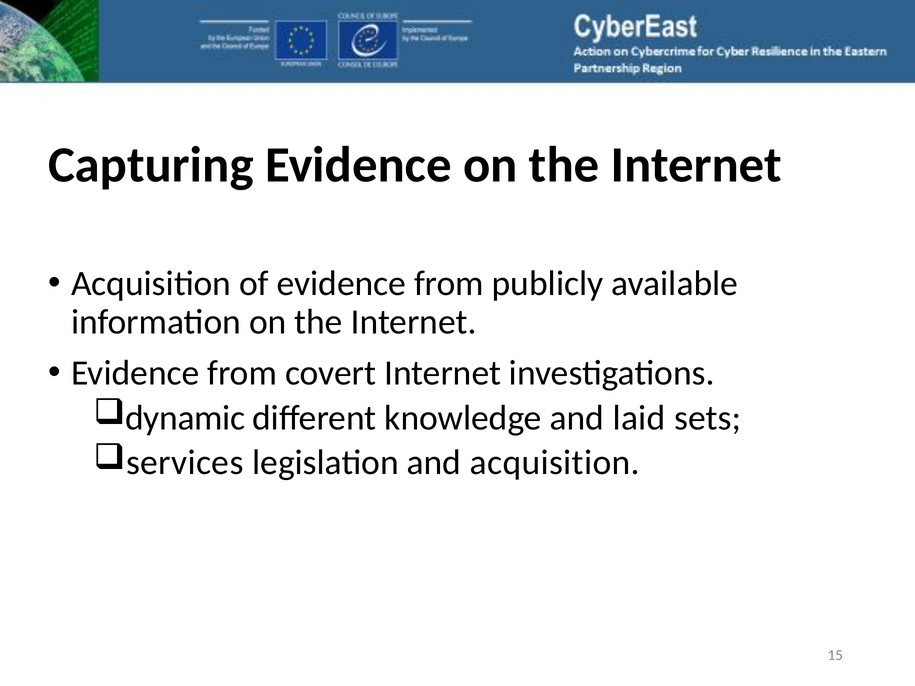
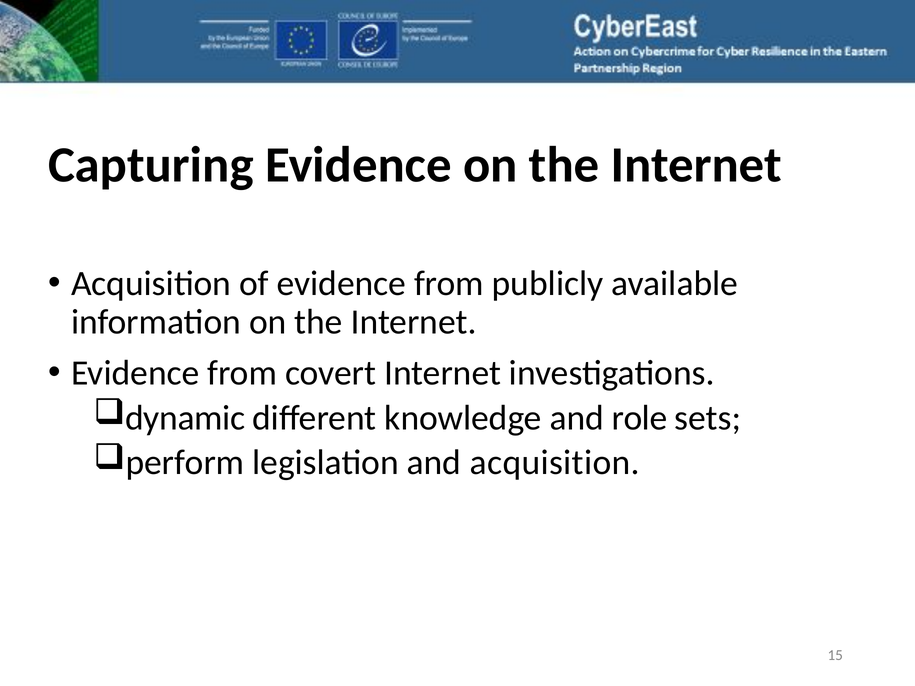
laid: laid -> role
services: services -> perform
